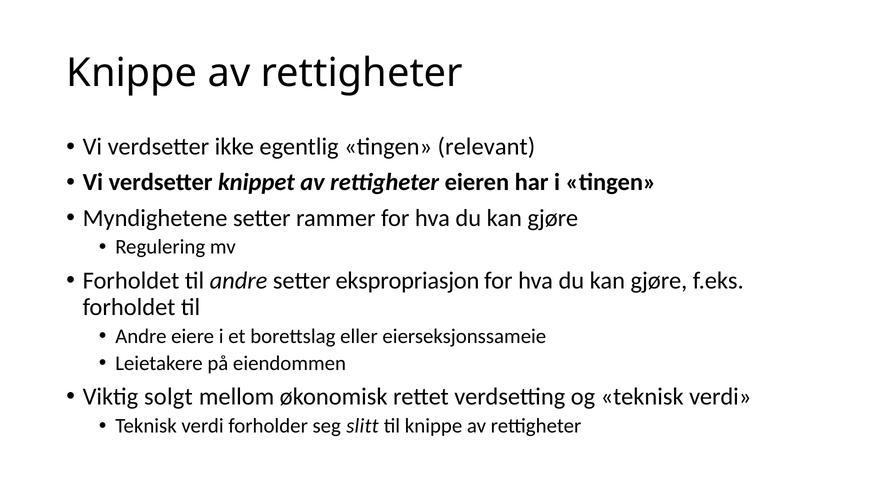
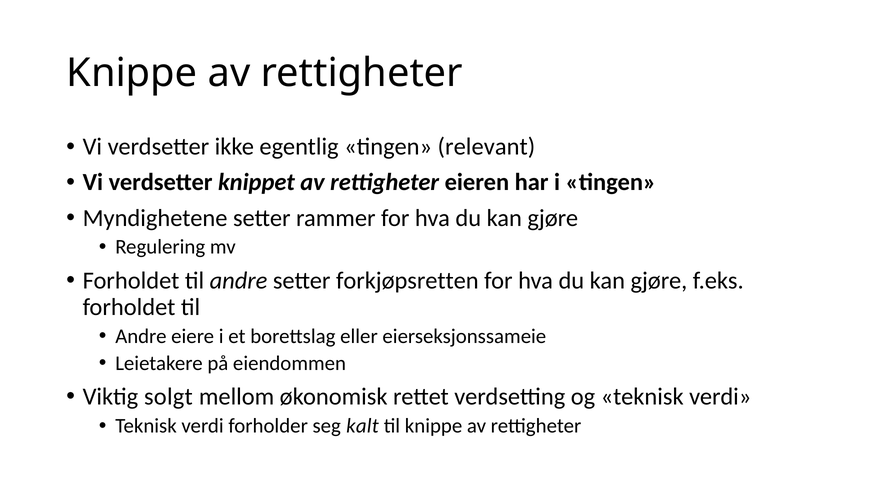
ekspropriasjon: ekspropriasjon -> forkjøpsretten
slitt: slitt -> kalt
